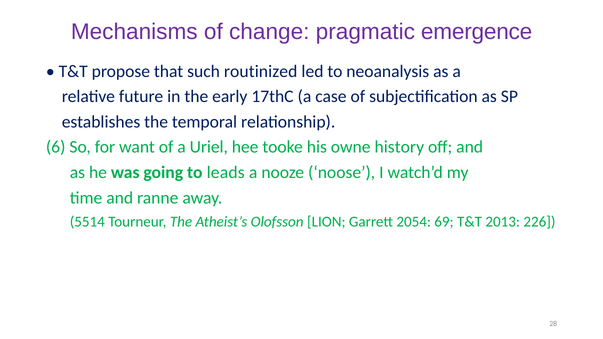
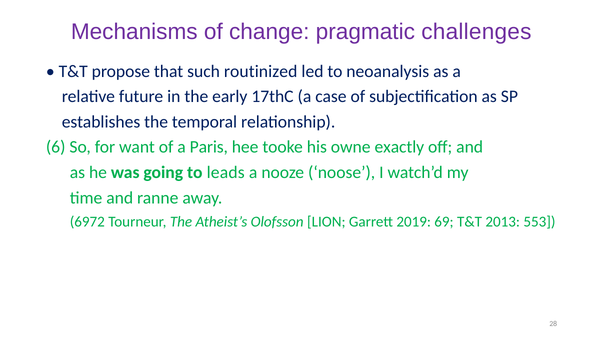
emergence: emergence -> challenges
Uriel: Uriel -> Paris
history: history -> exactly
5514: 5514 -> 6972
2054: 2054 -> 2019
226: 226 -> 553
